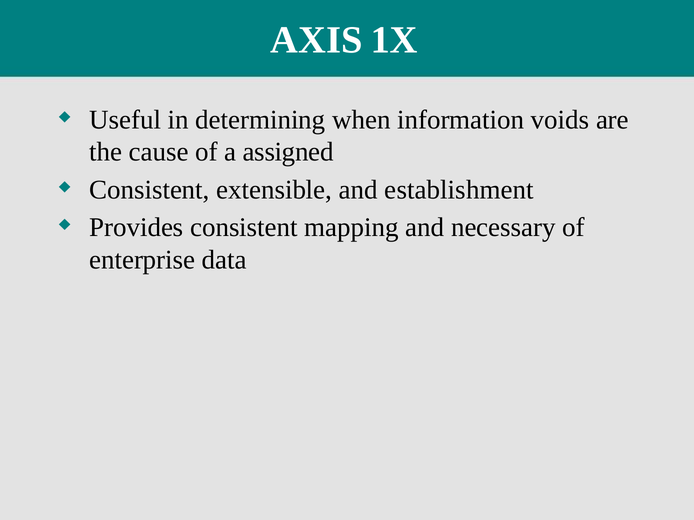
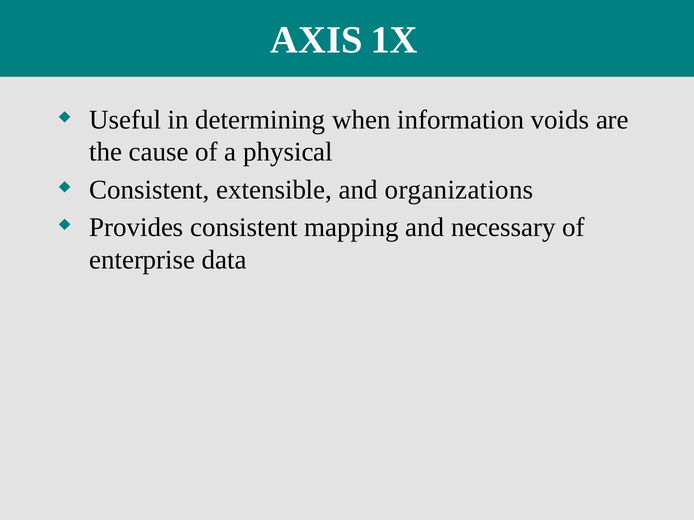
assigned: assigned -> physical
establishment: establishment -> organizations
